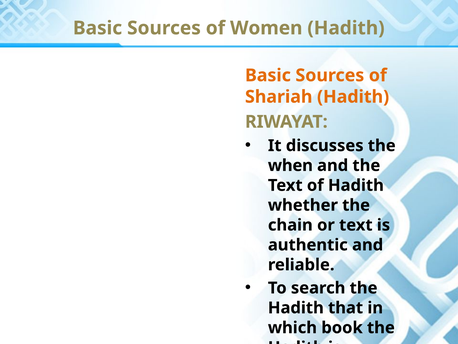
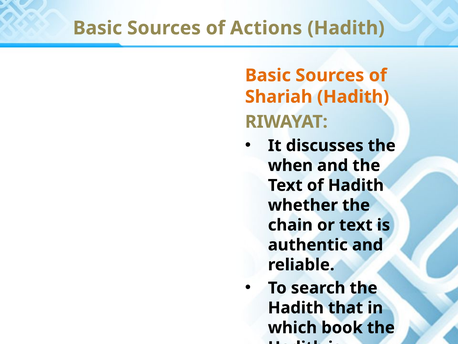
Women: Women -> Actions
